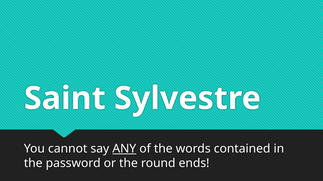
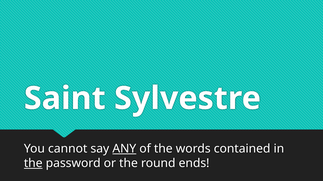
the at (33, 164) underline: none -> present
